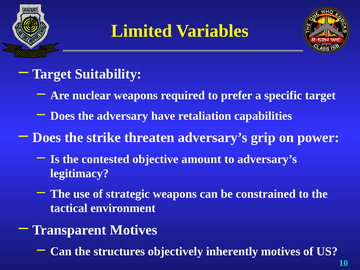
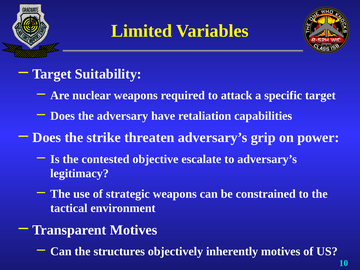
prefer: prefer -> attack
amount: amount -> escalate
